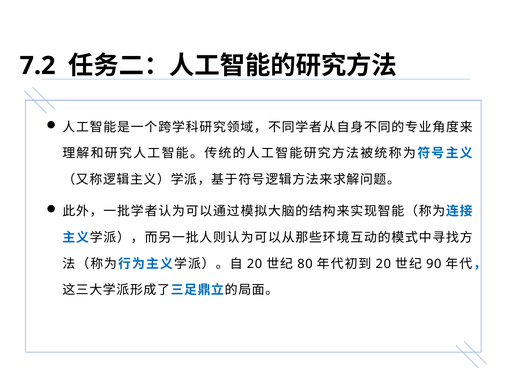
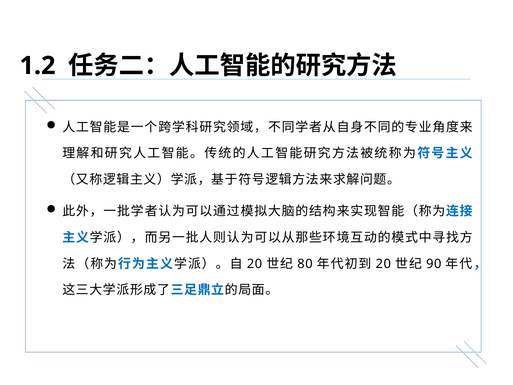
7.2: 7.2 -> 1.2
